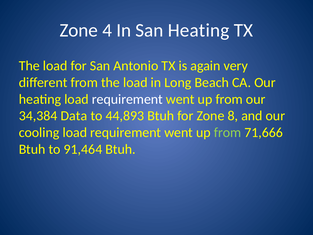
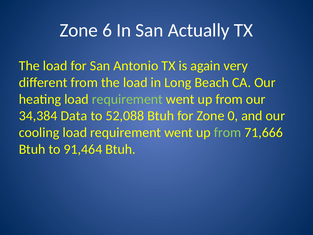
4: 4 -> 6
San Heating: Heating -> Actually
requirement at (127, 99) colour: white -> light green
44,893: 44,893 -> 52,088
8: 8 -> 0
